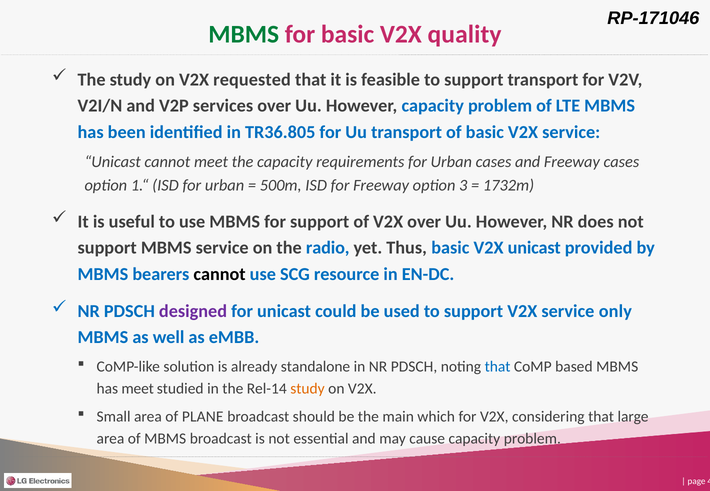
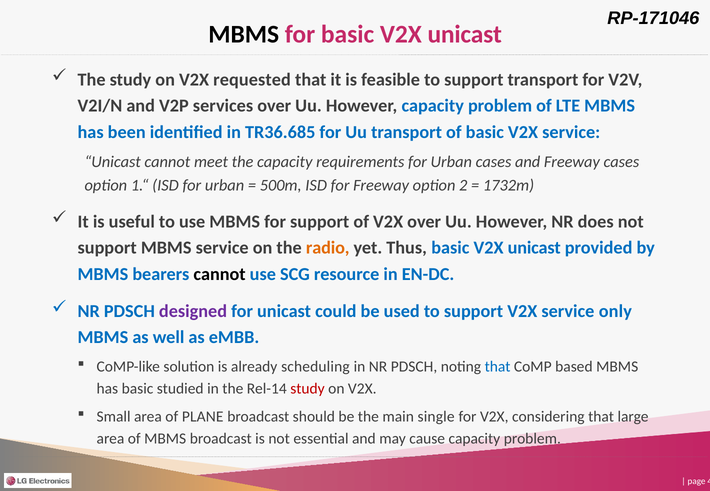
MBMS at (244, 34) colour: green -> black
for basic V2X quality: quality -> unicast
TR36.805: TR36.805 -> TR36.685
3: 3 -> 2
radio colour: blue -> orange
standalone: standalone -> scheduling
has meet: meet -> basic
study at (307, 389) colour: orange -> red
which: which -> single
